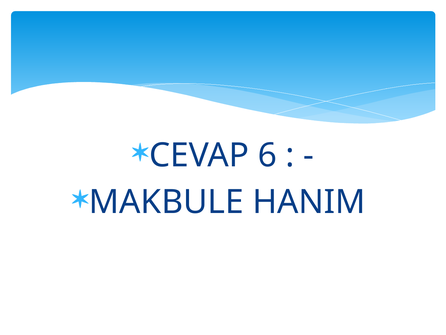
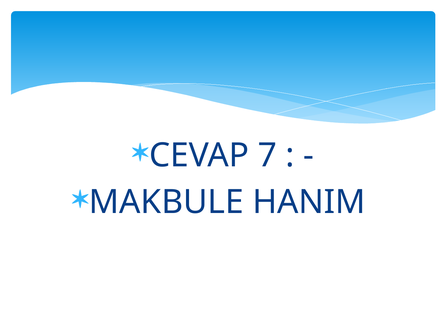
6: 6 -> 7
